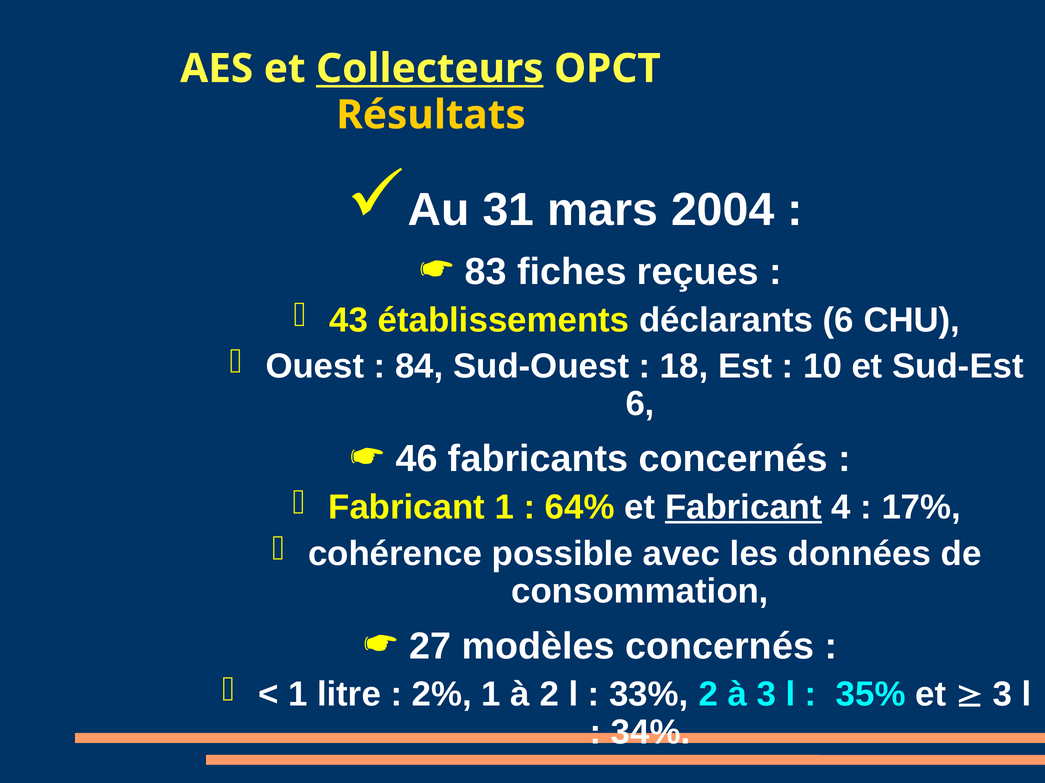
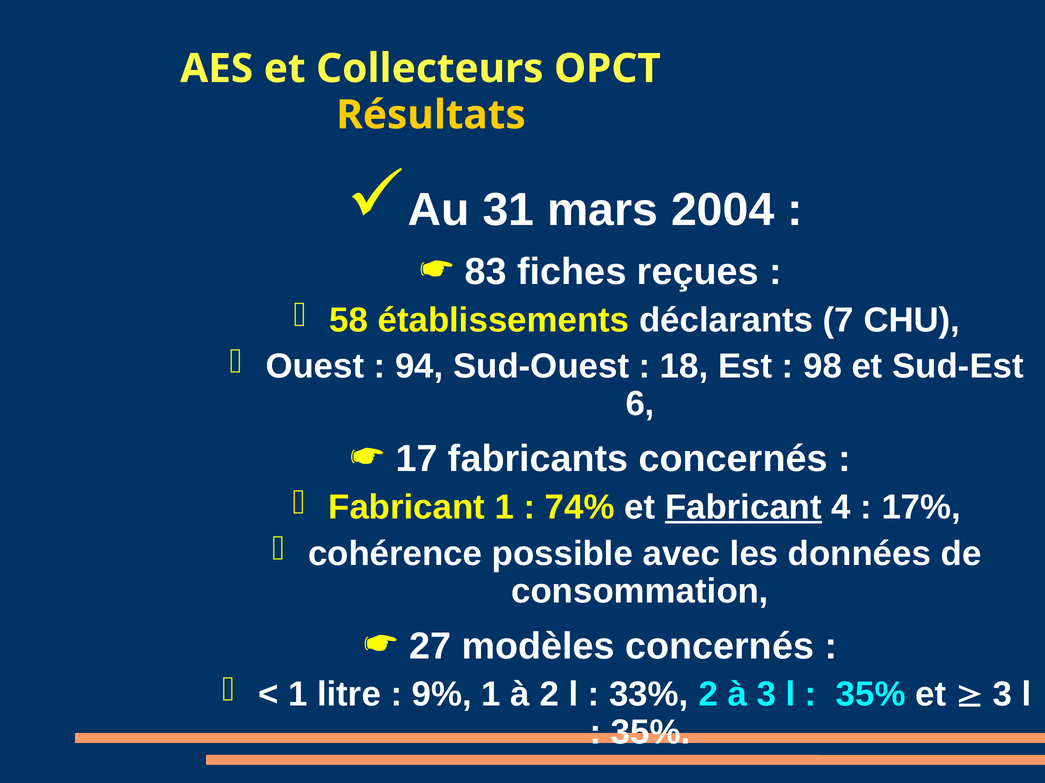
Collecteurs underline: present -> none
43: 43 -> 58
déclarants 6: 6 -> 7
84: 84 -> 94
10: 10 -> 98
46: 46 -> 17
64%: 64% -> 74%
2%: 2% -> 9%
34% at (651, 733): 34% -> 35%
